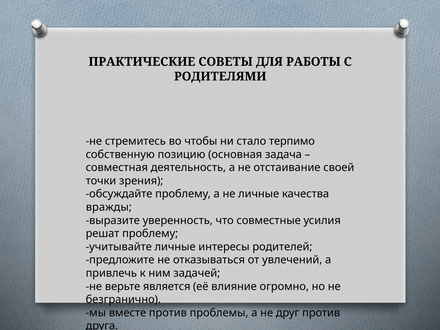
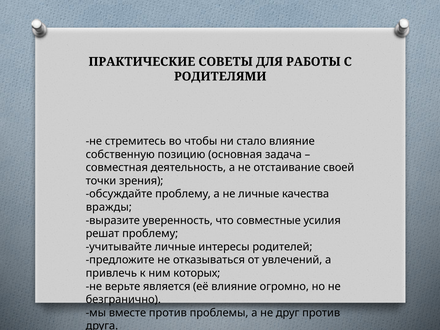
стало терпимо: терпимо -> влияние
задачей: задачей -> которых
